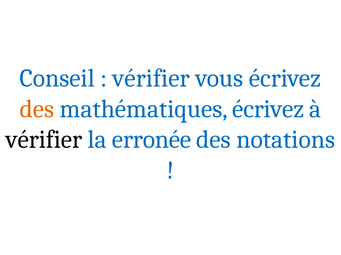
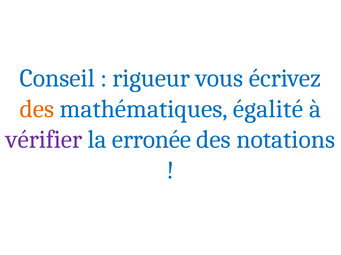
vérifier at (151, 79): vérifier -> rigueur
mathématiques écrivez: écrivez -> égalité
vérifier at (44, 140) colour: black -> purple
